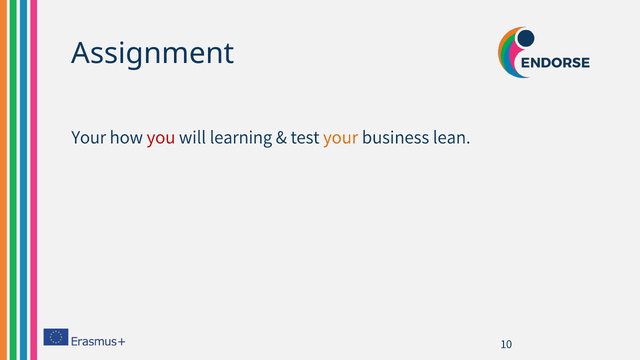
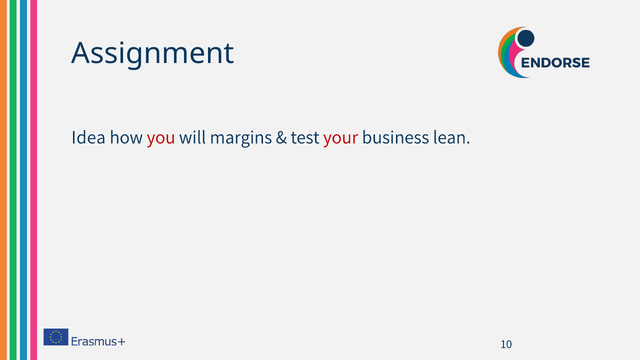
Your at (89, 137): Your -> Idea
learning: learning -> margins
your at (341, 137) colour: orange -> red
